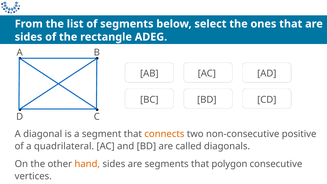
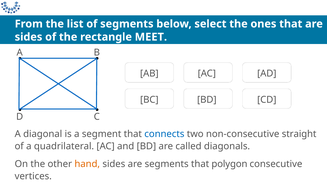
ADEG: ADEG -> MEET
connects colour: orange -> blue
positive: positive -> straight
